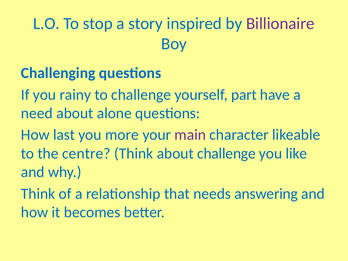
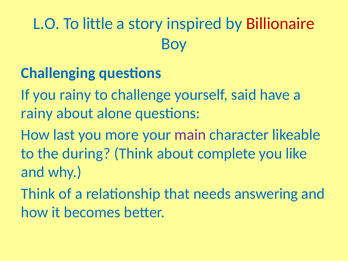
stop: stop -> little
Billionaire colour: purple -> red
part: part -> said
need at (37, 113): need -> rainy
centre: centre -> during
about challenge: challenge -> complete
